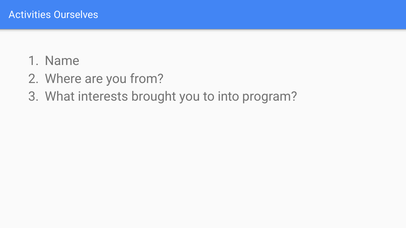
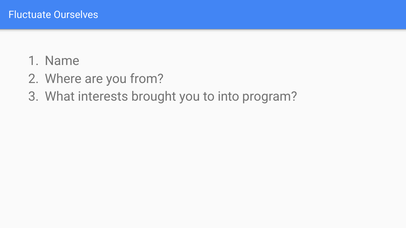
Activities: Activities -> Fluctuate
